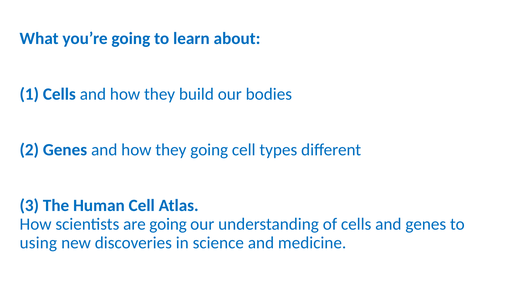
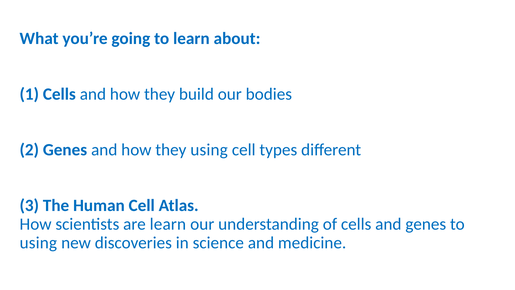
they going: going -> using
are going: going -> learn
